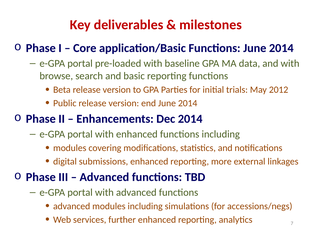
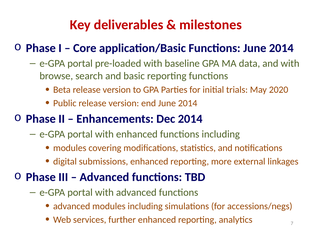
2012: 2012 -> 2020
